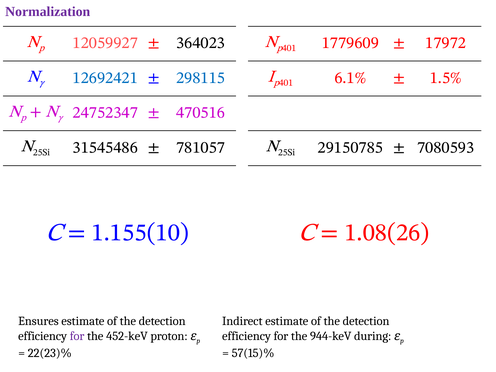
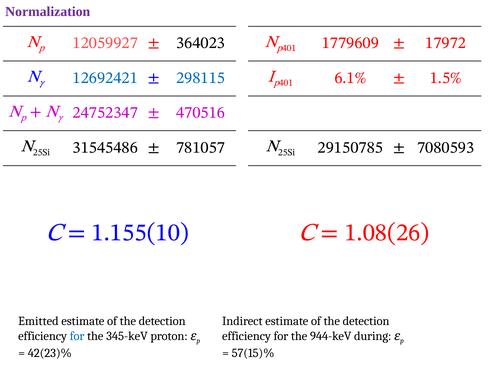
Ensures: Ensures -> Emitted
for at (77, 336) colour: purple -> blue
452-keV: 452-keV -> 345-keV
22(23)%: 22(23)% -> 42(23)%
